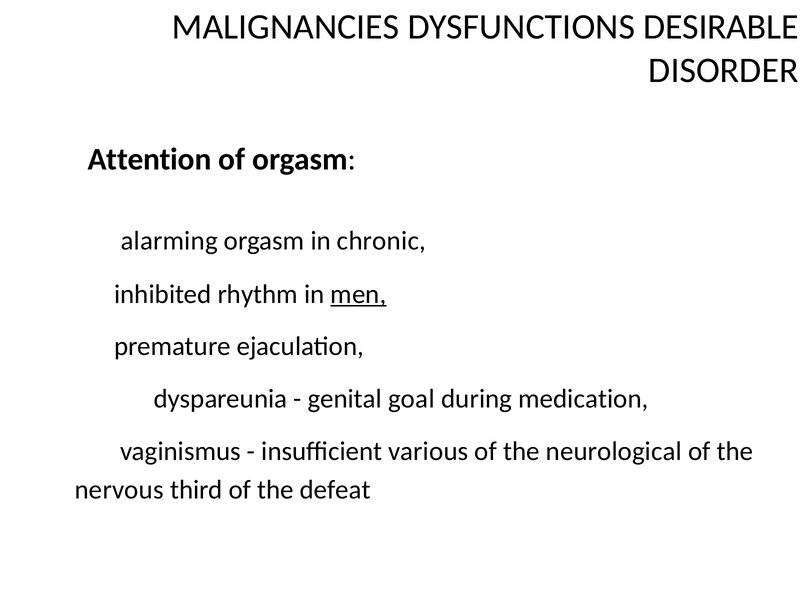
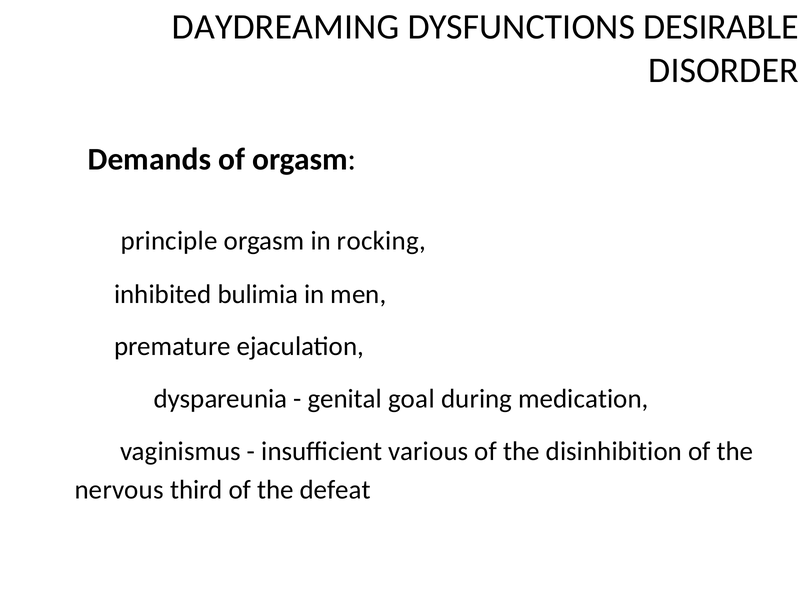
MALIGNANCIES: MALIGNANCIES -> DAYDREAMING
Attention: Attention -> Demands
alarming: alarming -> principle
chronic: chronic -> rocking
rhythm: rhythm -> bulimia
men underline: present -> none
neurological: neurological -> disinhibition
